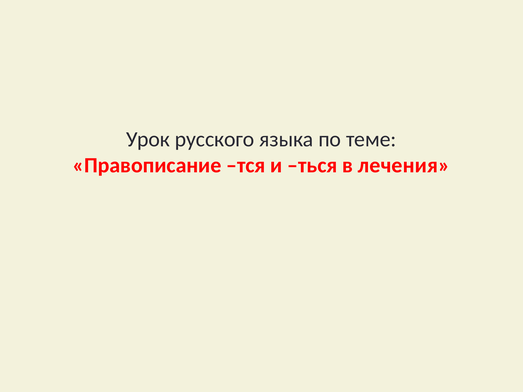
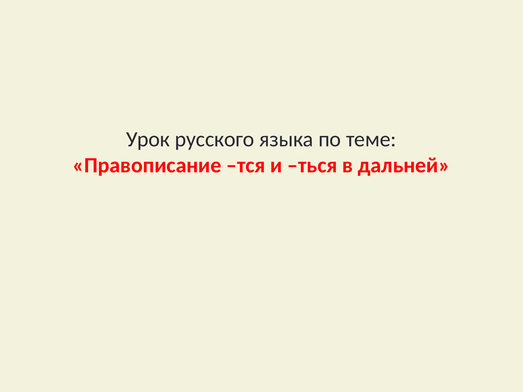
лечения: лечения -> дальней
